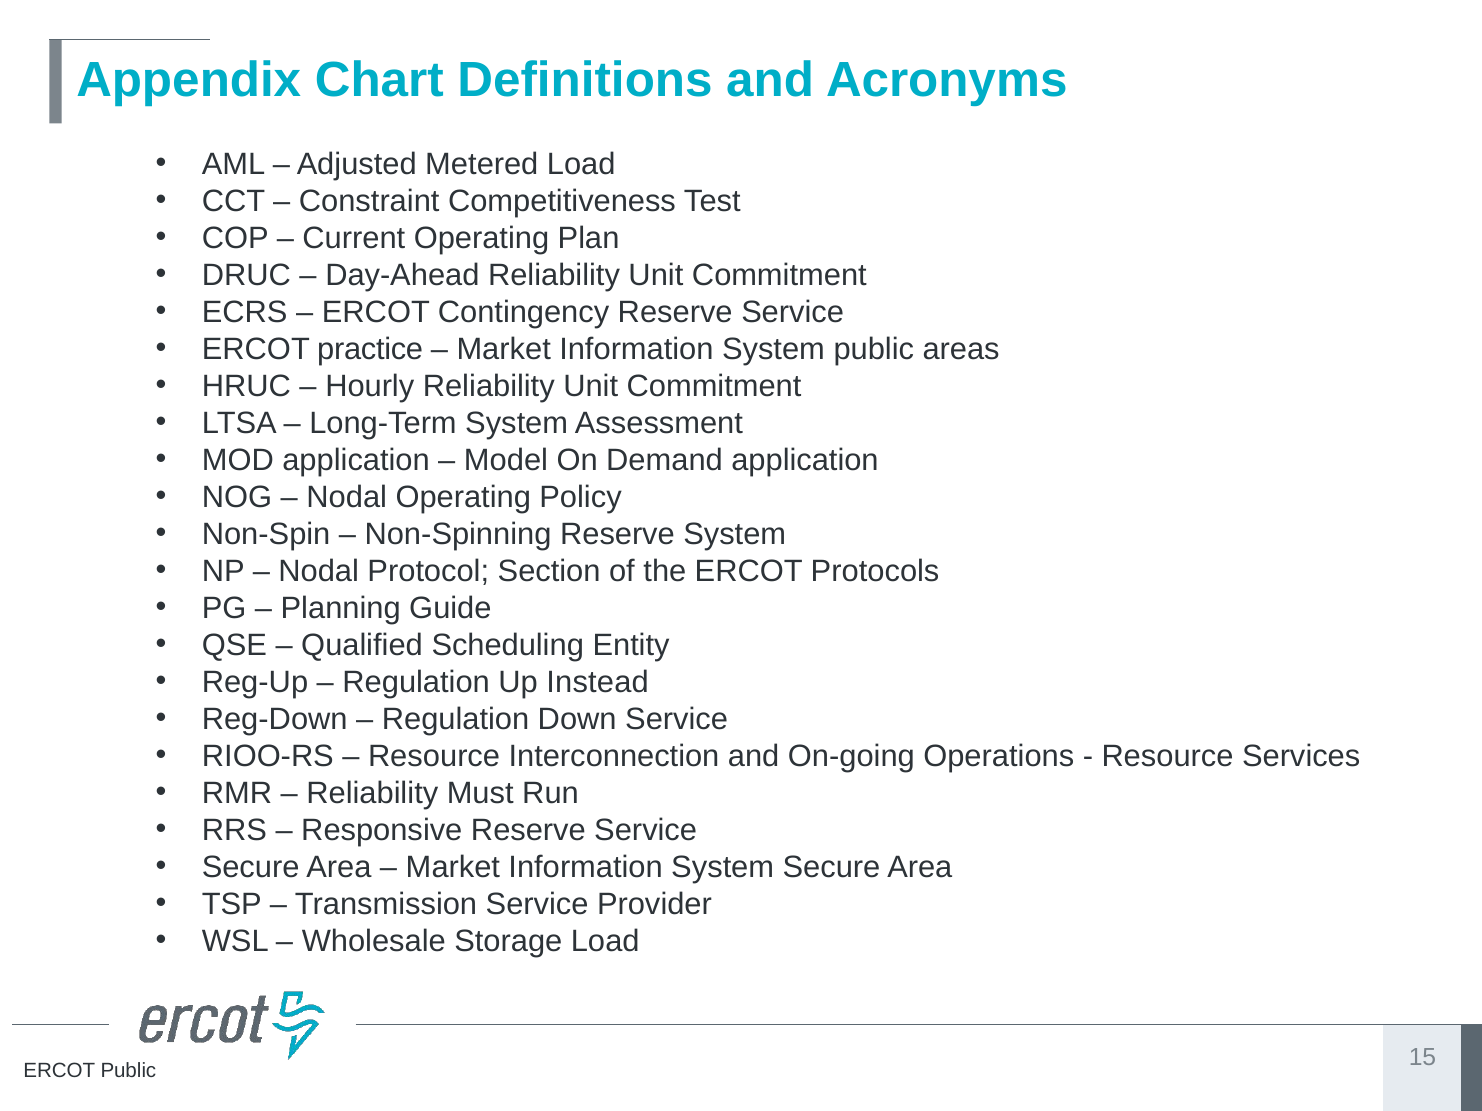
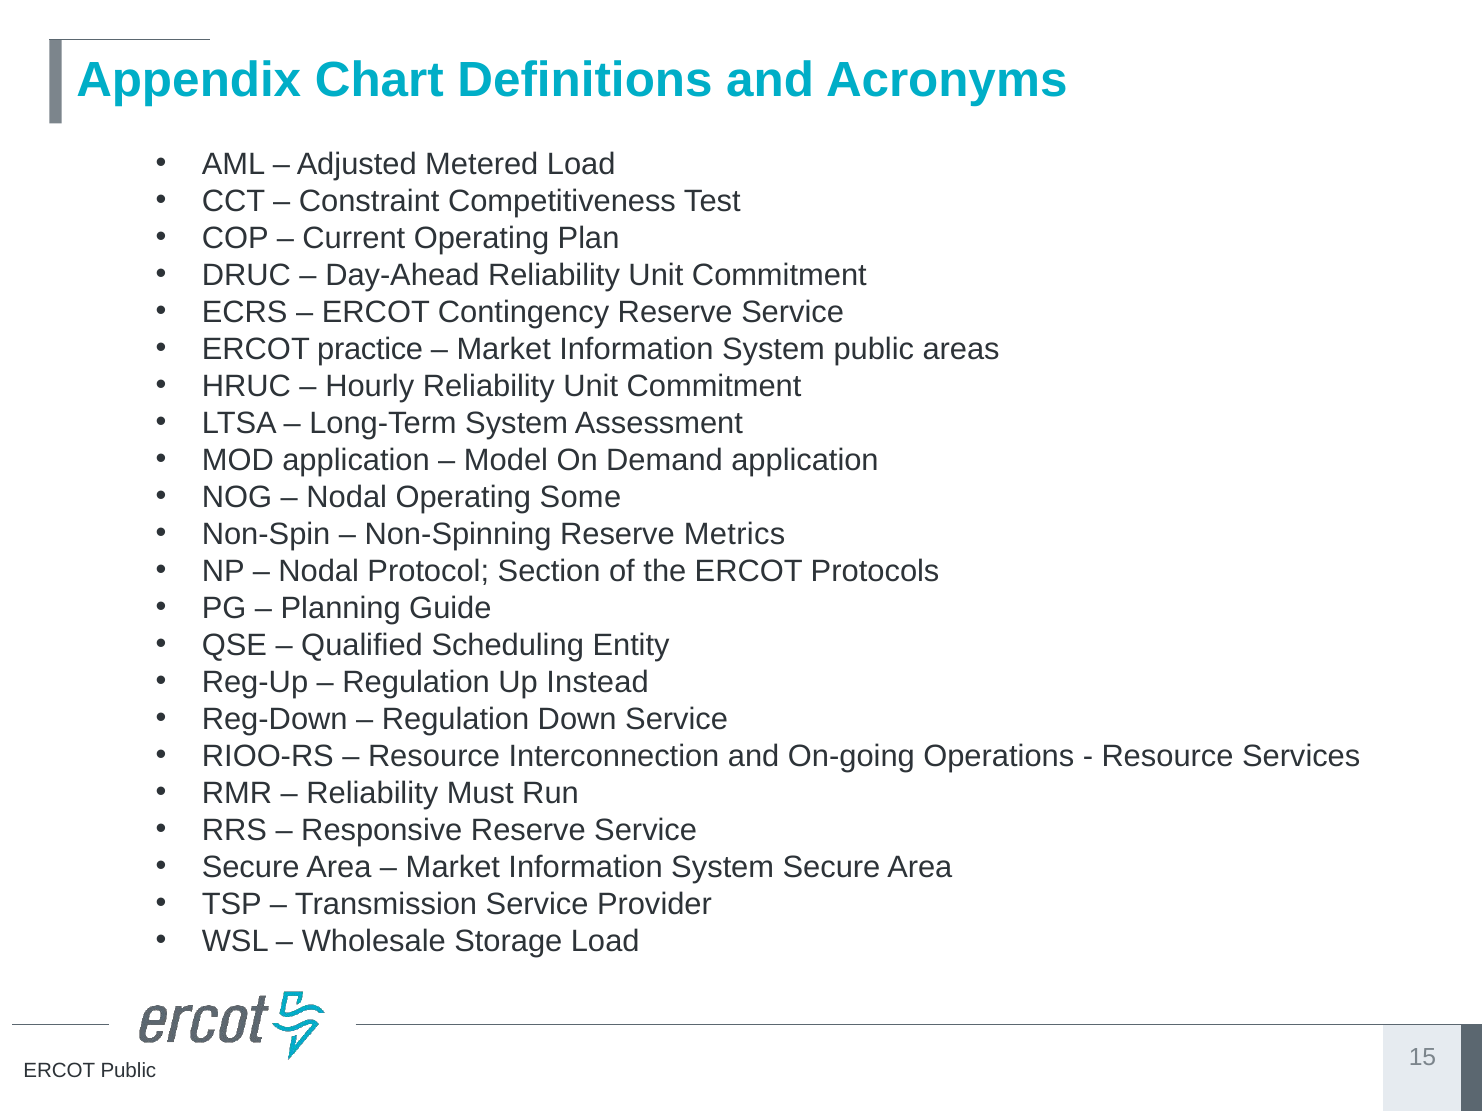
Policy: Policy -> Some
Reserve System: System -> Metrics
